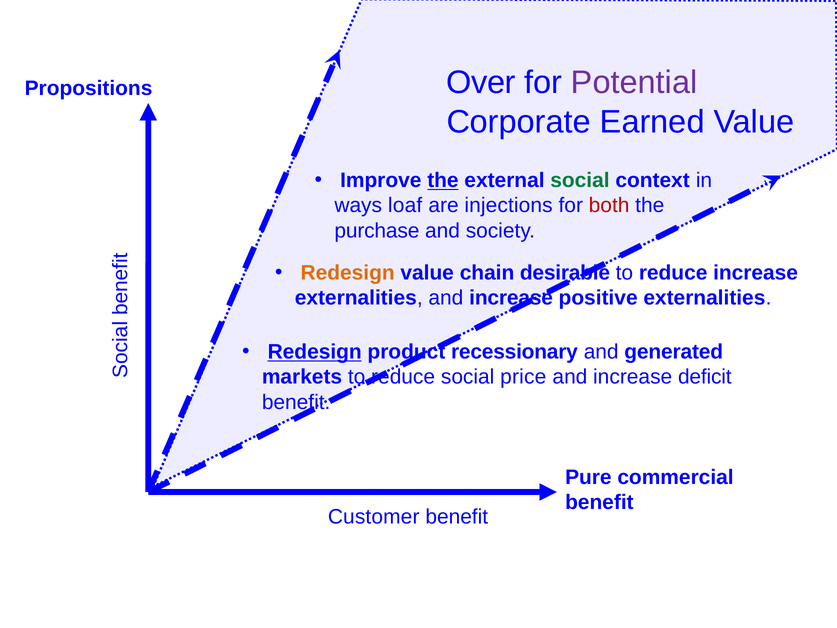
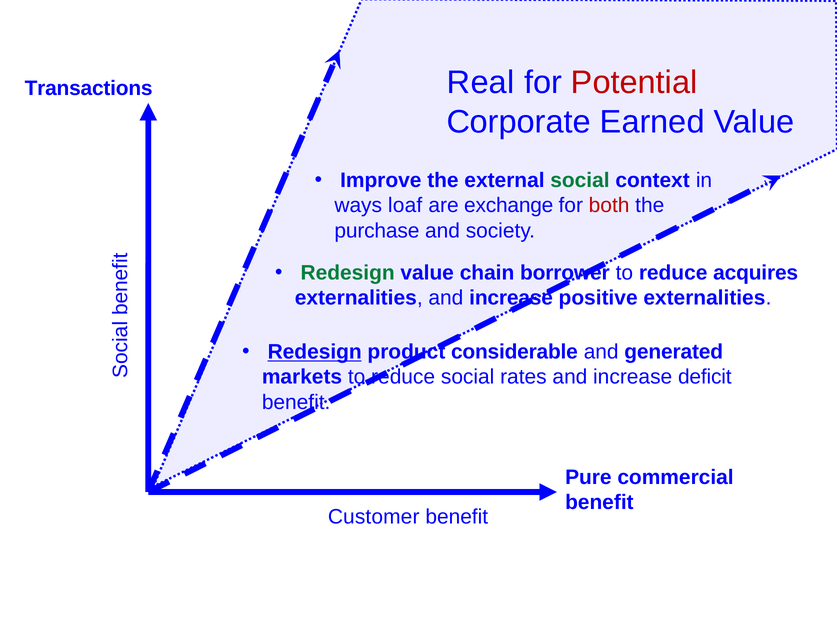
Over: Over -> Real
Potential colour: purple -> red
Propositions: Propositions -> Transactions
the at (443, 180) underline: present -> none
injections: injections -> exchange
Redesign at (348, 273) colour: orange -> green
desirable: desirable -> borrower
reduce increase: increase -> acquires
recessionary: recessionary -> considerable
price: price -> rates
